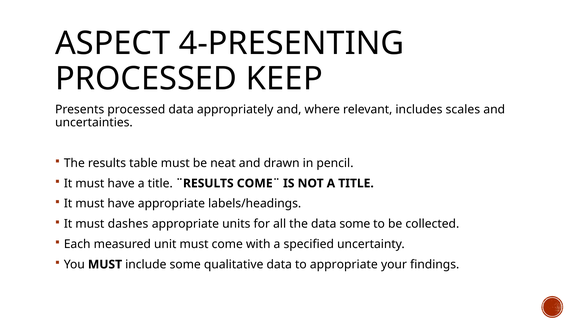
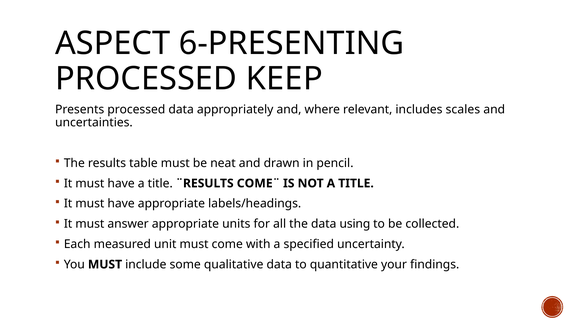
4-PRESENTING: 4-PRESENTING -> 6-PRESENTING
dashes: dashes -> answer
data some: some -> using
to appropriate: appropriate -> quantitative
